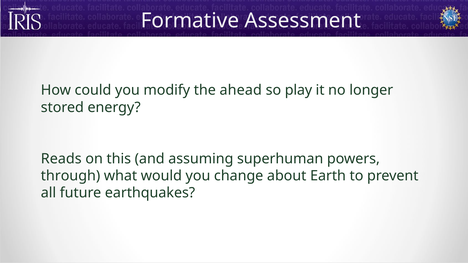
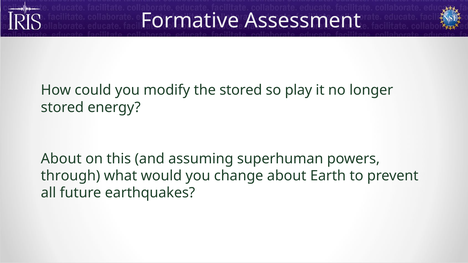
the ahead: ahead -> stored
Reads at (61, 159): Reads -> About
